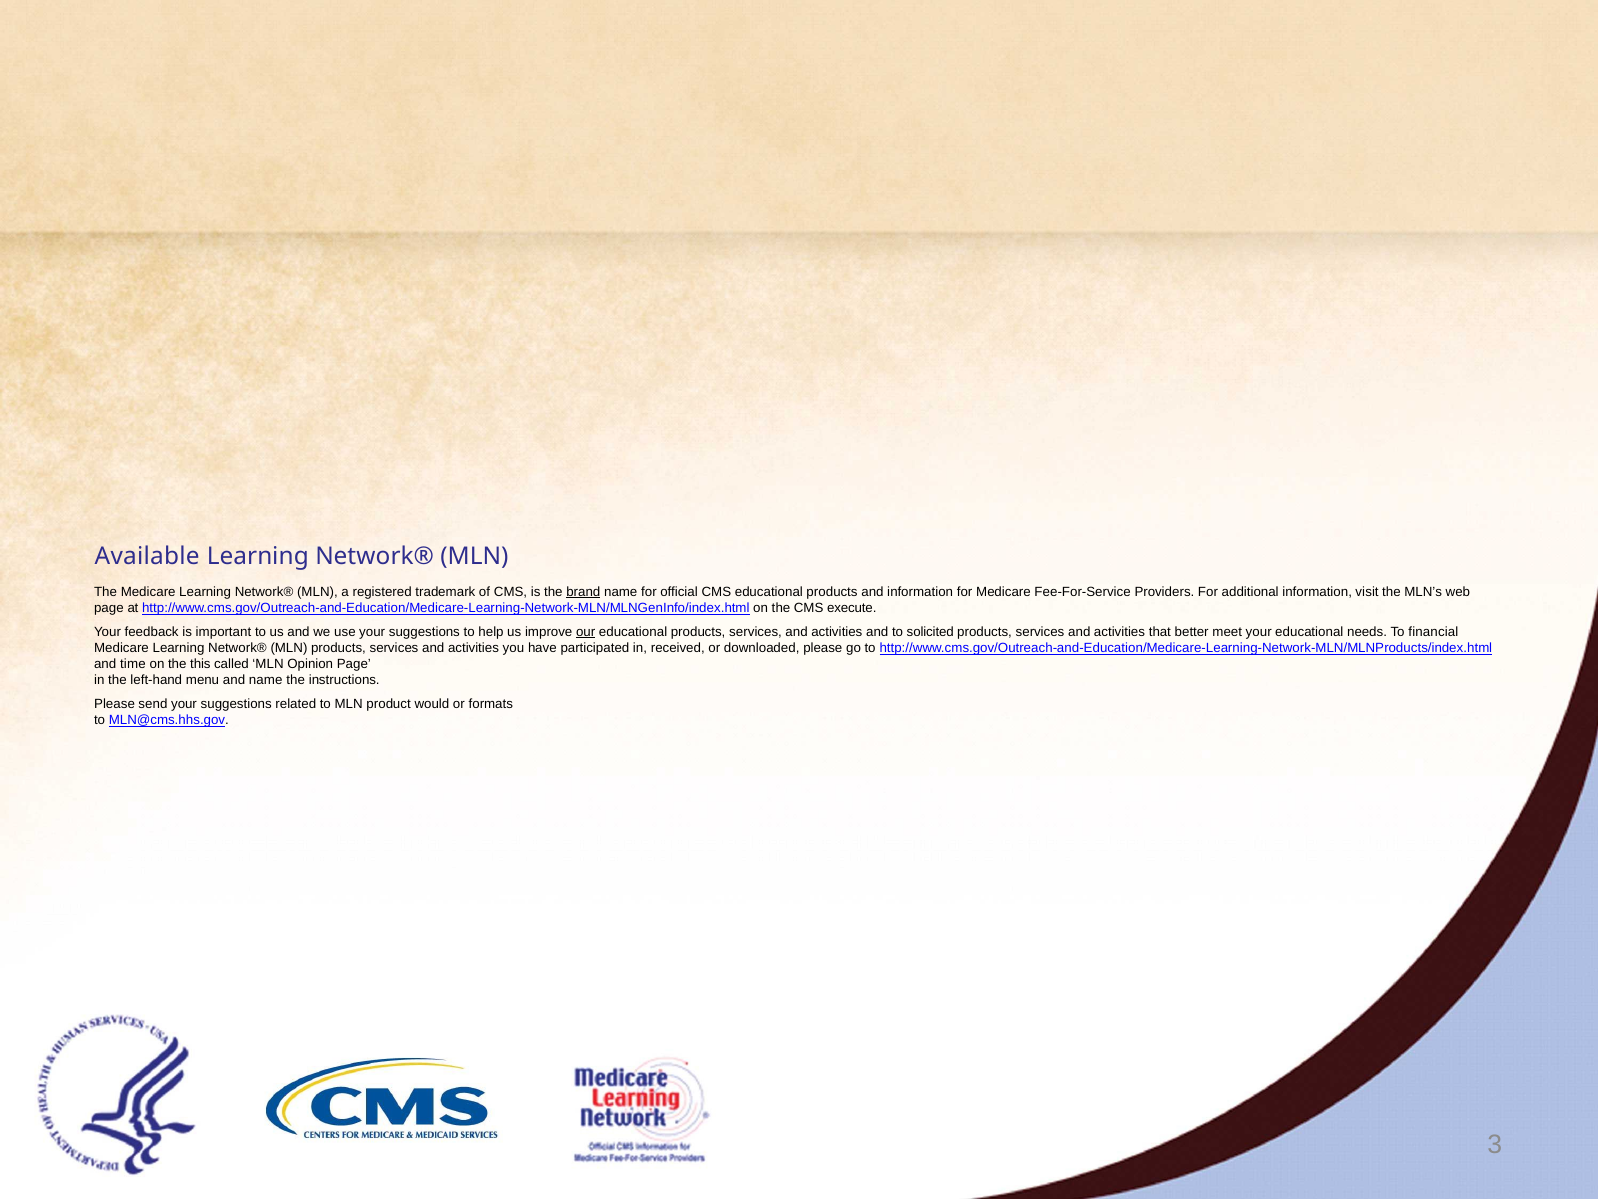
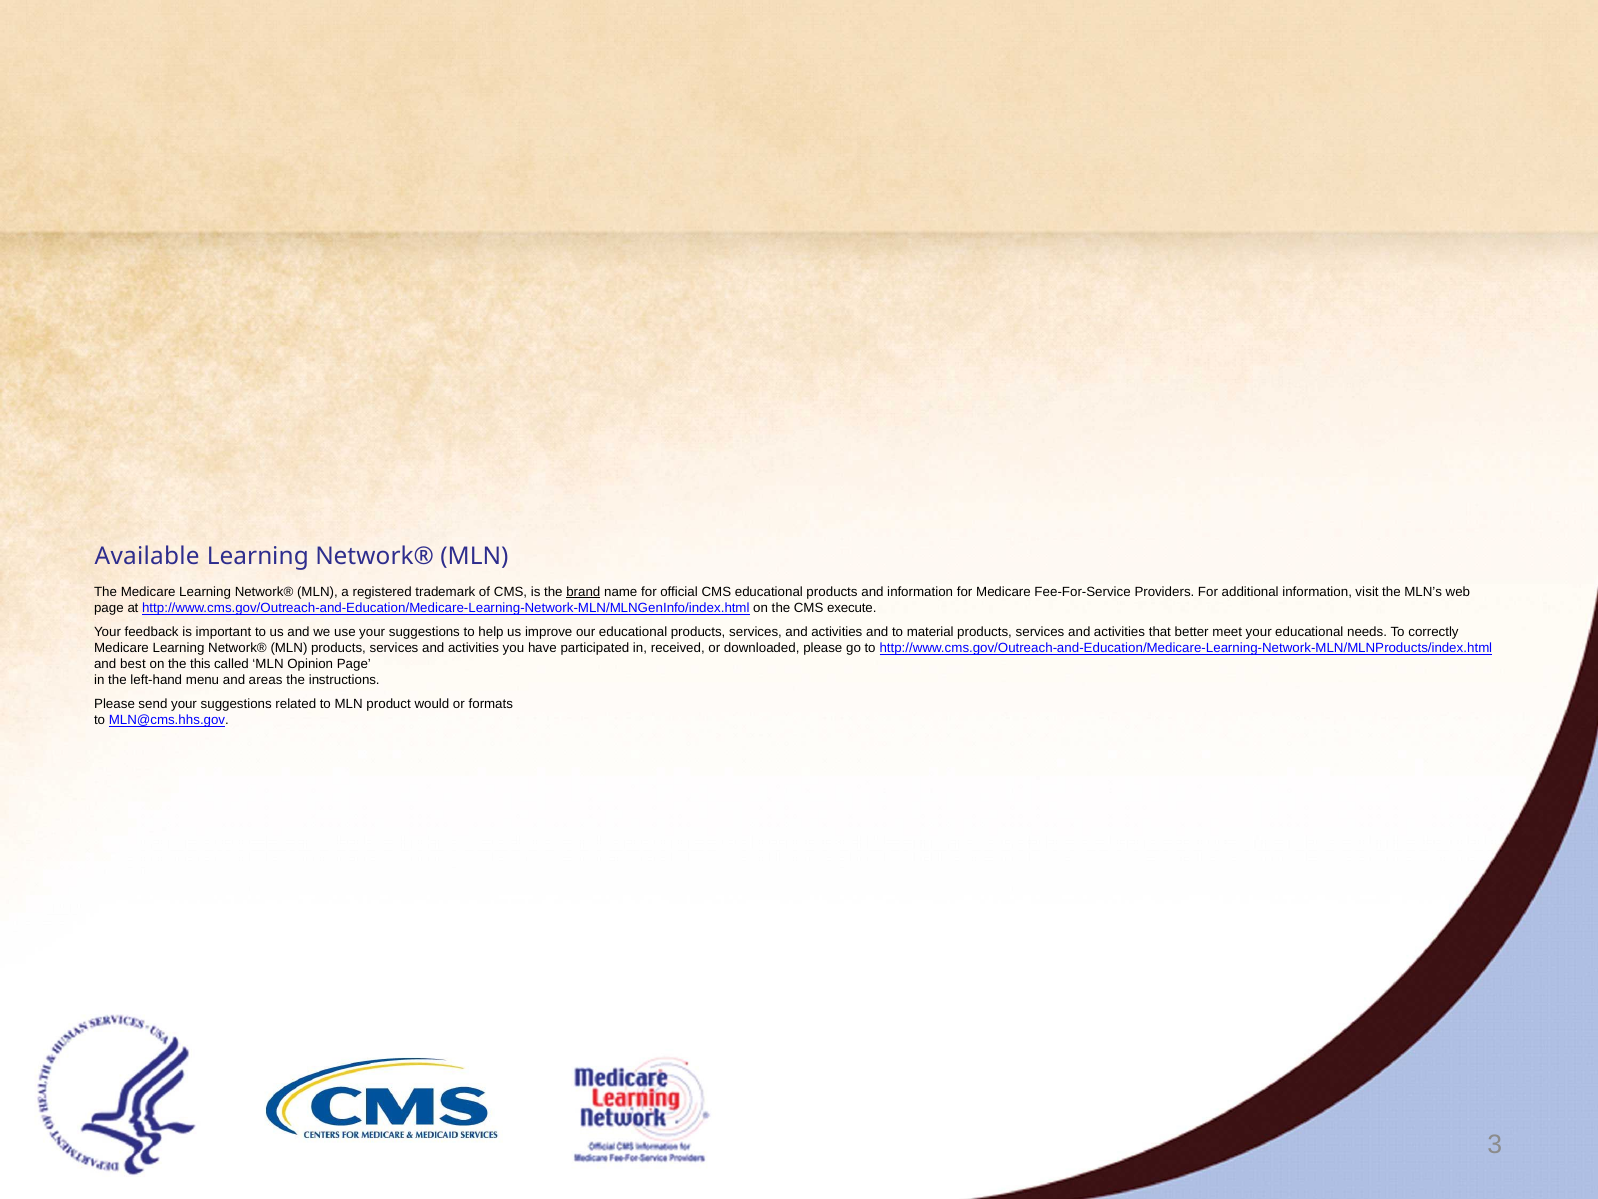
our underline: present -> none
solicited: solicited -> material
financial: financial -> correctly
time: time -> best
and name: name -> areas
